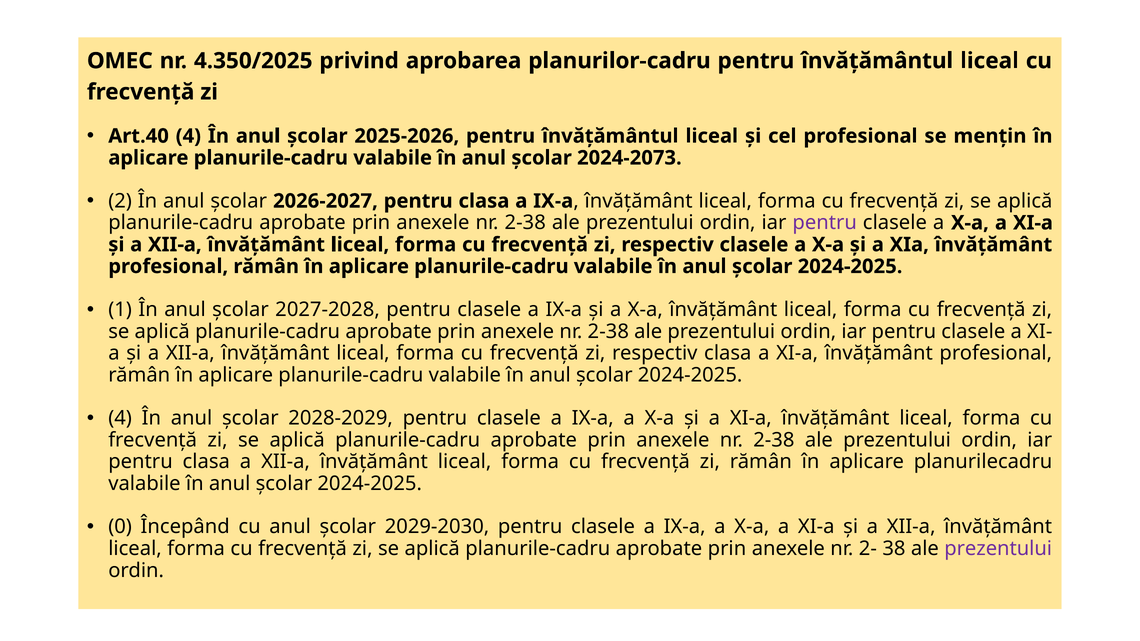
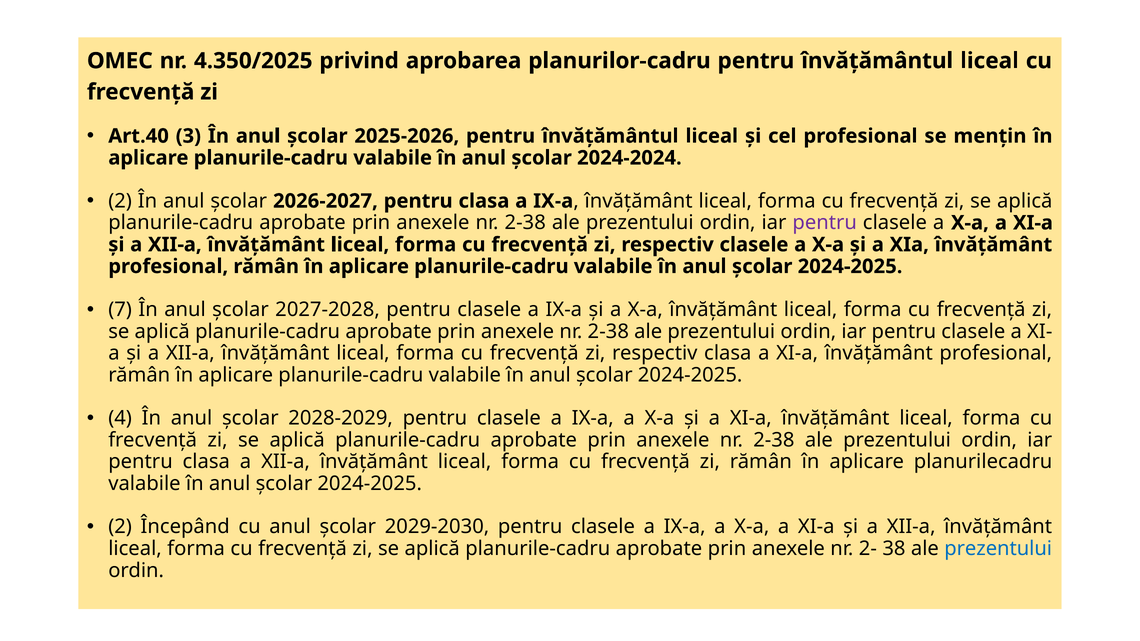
Art.40 4: 4 -> 3
2024-2073: 2024-2073 -> 2024-2024
1: 1 -> 7
0 at (120, 527): 0 -> 2
prezentului at (998, 549) colour: purple -> blue
